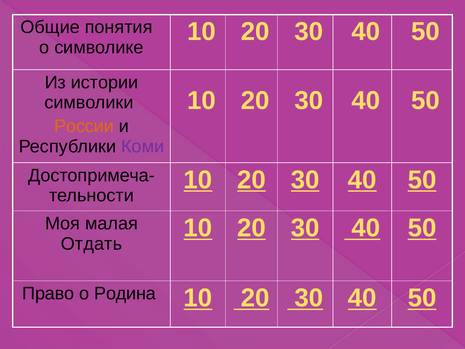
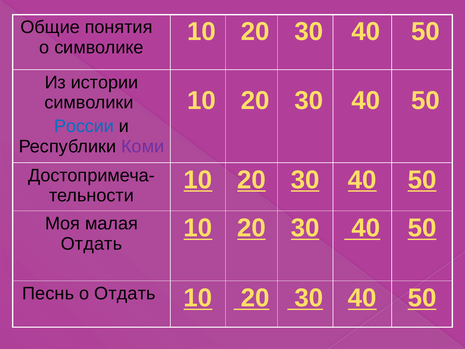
России colour: orange -> blue
Право: Право -> Песнь
о Родина: Родина -> Отдать
